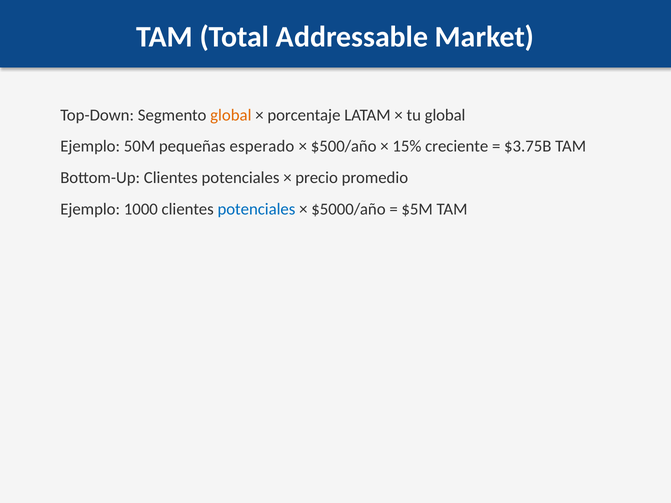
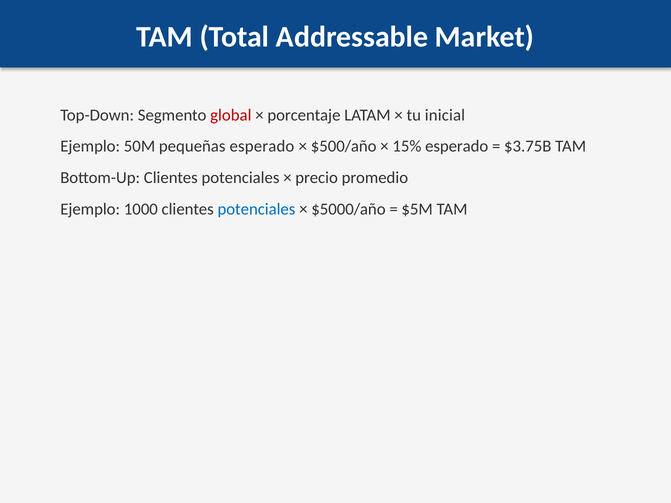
global at (231, 115) colour: orange -> red
tu global: global -> inicial
15% creciente: creciente -> esperado
